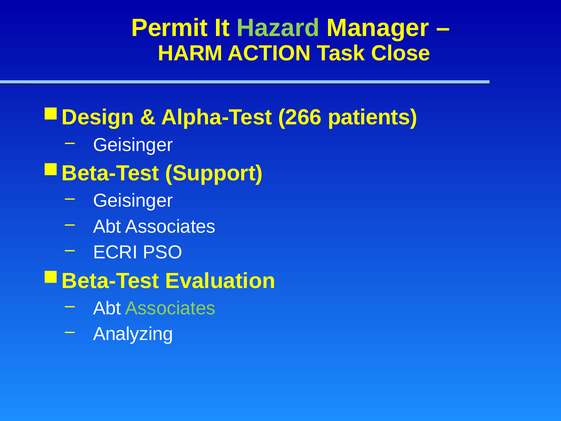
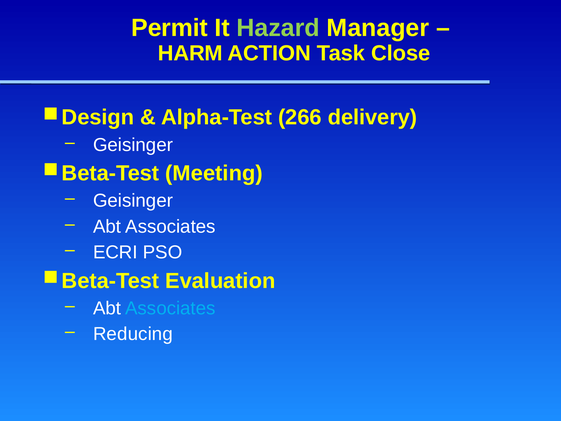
patients: patients -> delivery
Support: Support -> Meeting
Associates at (170, 308) colour: light green -> light blue
Analyzing: Analyzing -> Reducing
